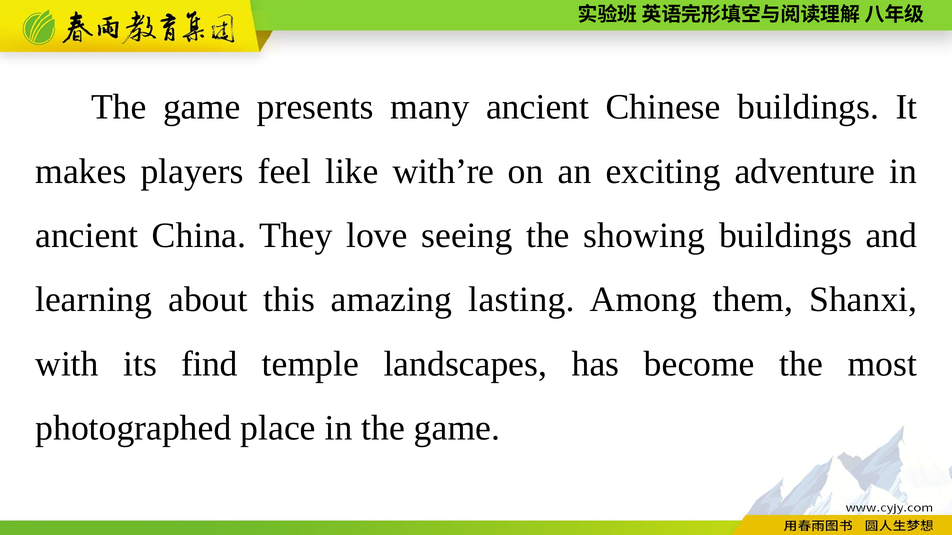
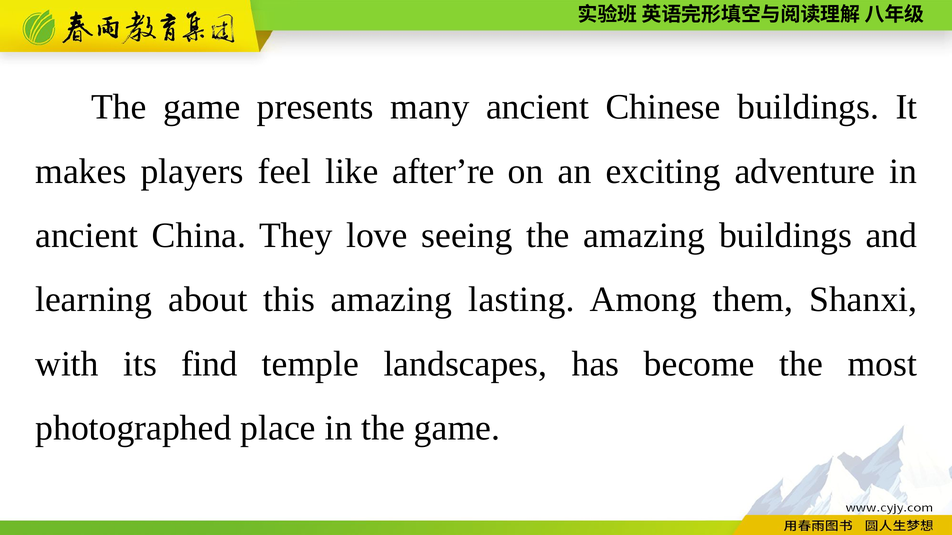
with’re: with’re -> after’re
the showing: showing -> amazing
